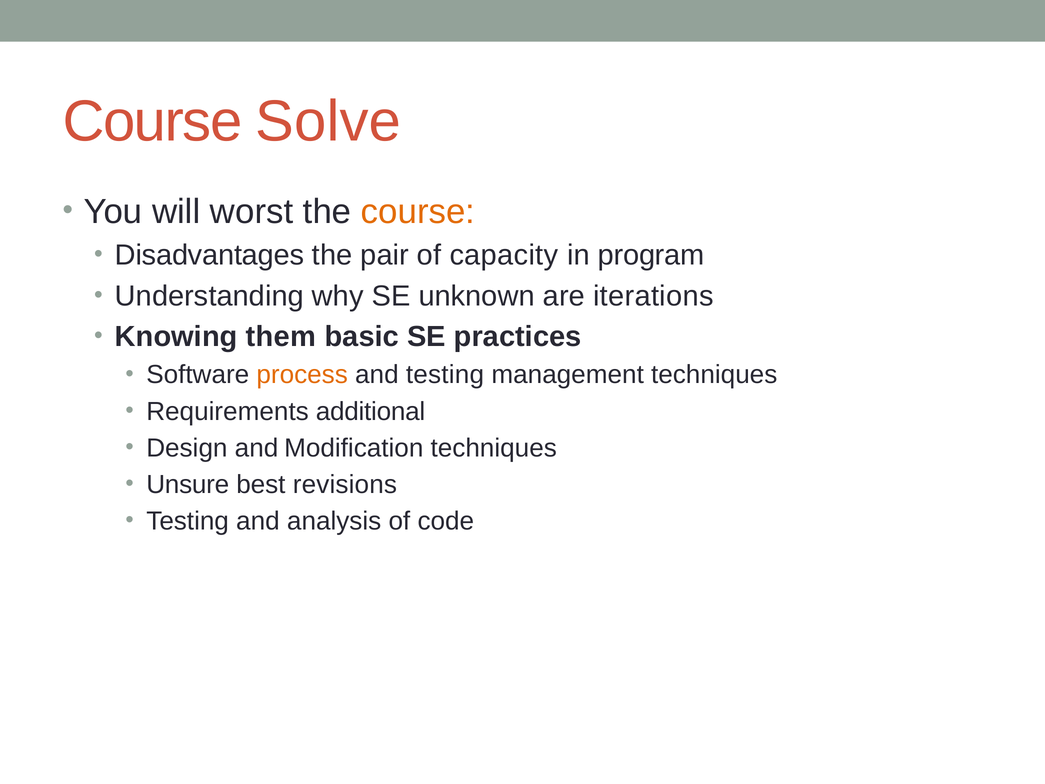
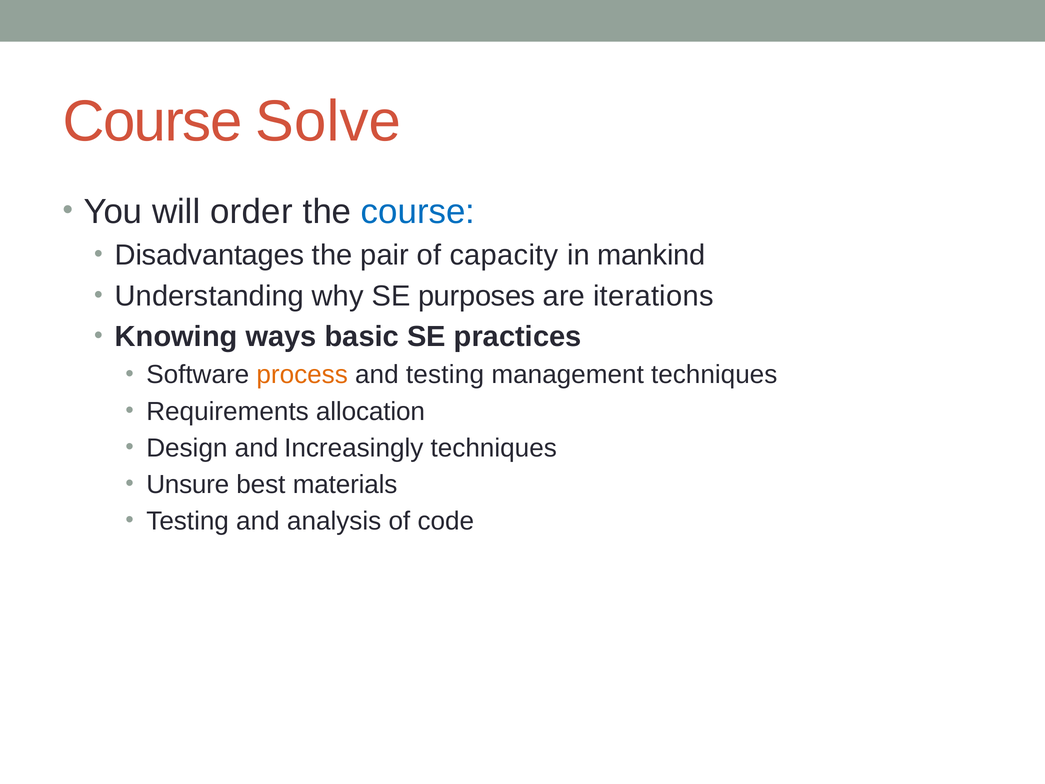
worst: worst -> order
course at (418, 211) colour: orange -> blue
program: program -> mankind
unknown: unknown -> purposes
them: them -> ways
additional: additional -> allocation
Modification: Modification -> Increasingly
revisions: revisions -> materials
